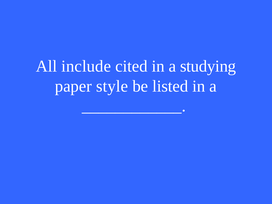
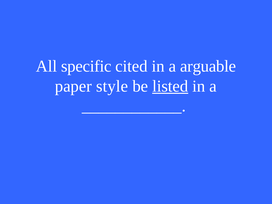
include: include -> specific
studying: studying -> arguable
listed underline: none -> present
